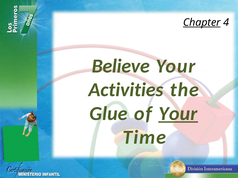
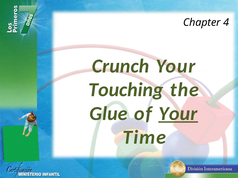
Chapter underline: present -> none
Believe: Believe -> Crunch
Activities: Activities -> Touching
